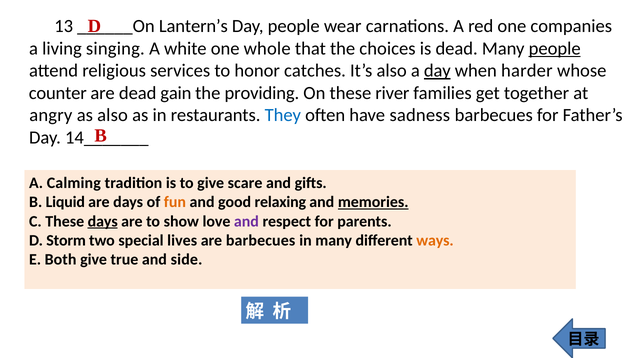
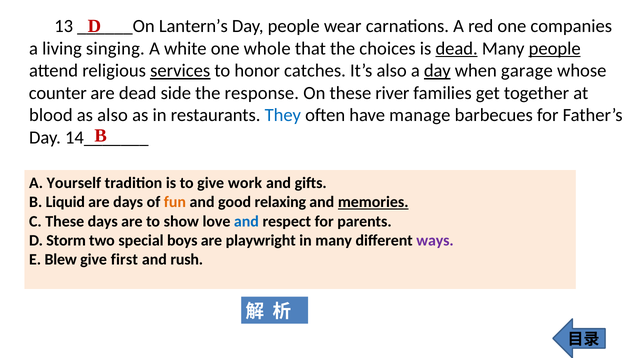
dead at (457, 48) underline: none -> present
services underline: none -> present
harder: harder -> garage
gain: gain -> side
providing: providing -> response
angry: angry -> blood
sadness: sadness -> manage
Calming: Calming -> Yourself
scare: scare -> work
days at (103, 221) underline: present -> none
and at (246, 221) colour: purple -> blue
lives: lives -> boys
are barbecues: barbecues -> playwright
ways colour: orange -> purple
Both: Both -> Blew
true: true -> first
side: side -> rush
